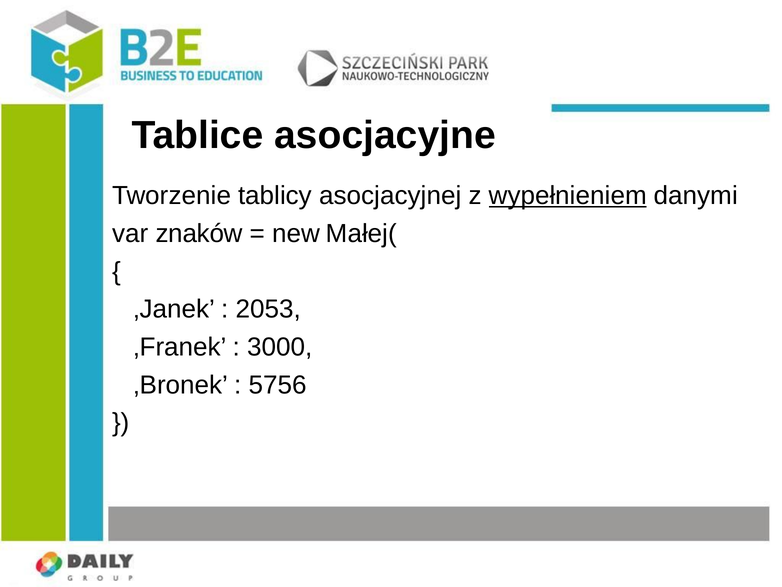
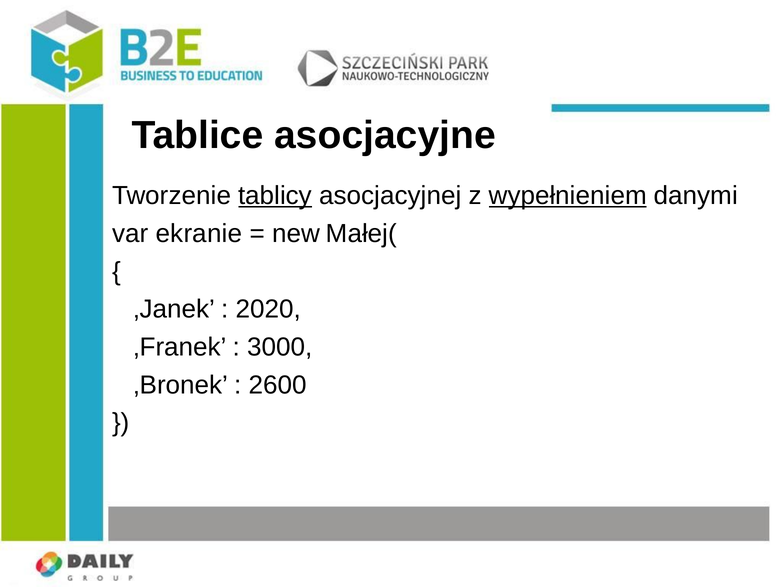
tablicy underline: none -> present
znaków: znaków -> ekranie
2053: 2053 -> 2020
5756: 5756 -> 2600
